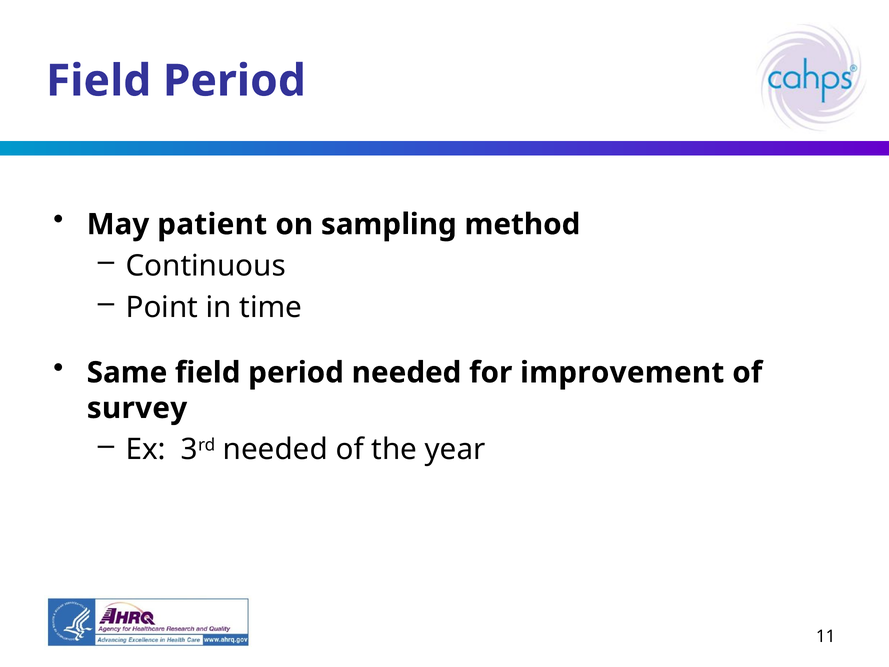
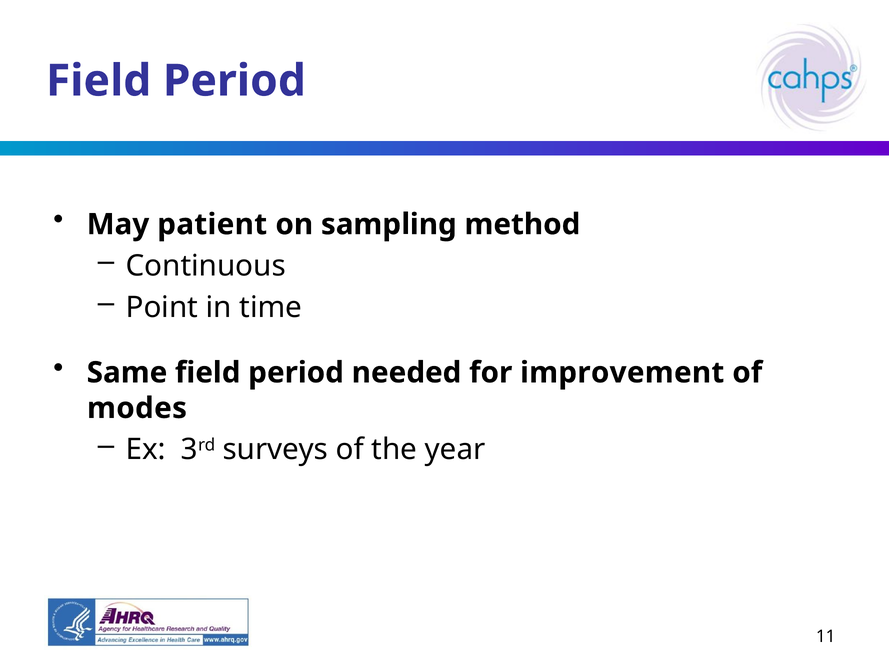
survey: survey -> modes
3rd needed: needed -> surveys
